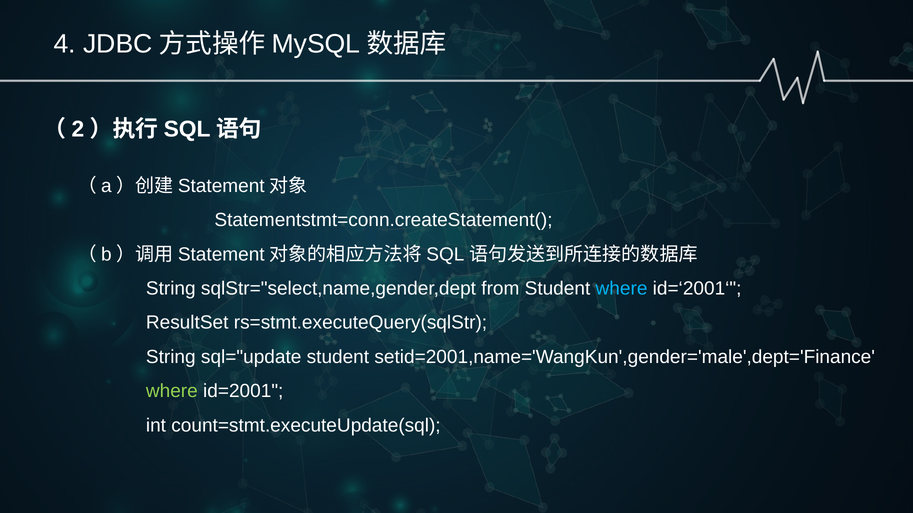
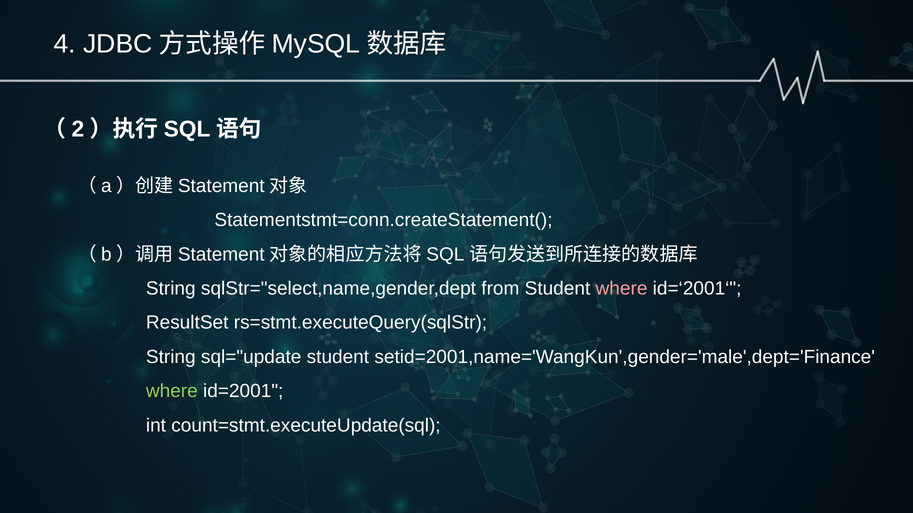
where at (622, 289) colour: light blue -> pink
